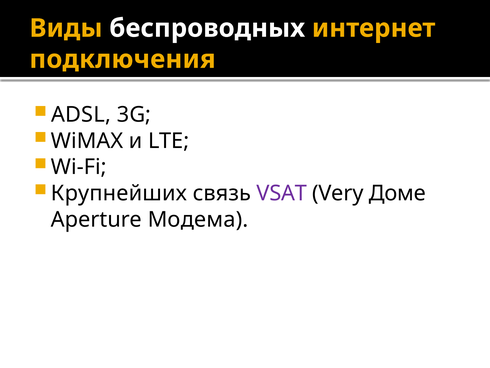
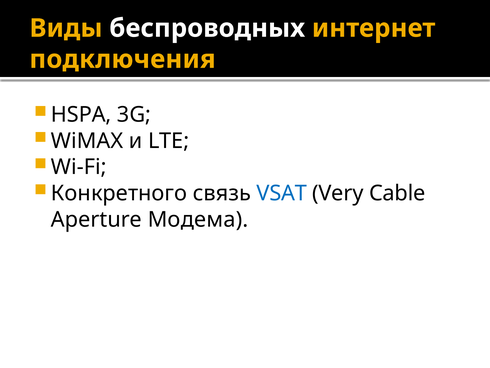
ADSL: ADSL -> HSPA
Крупнейших: Крупнейших -> Конкретного
VSAT colour: purple -> blue
Доме: Доме -> Cable
